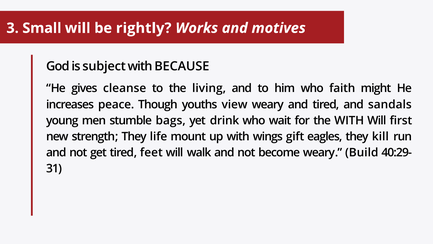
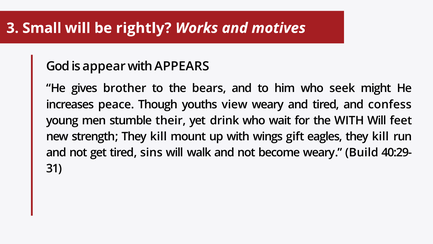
subject: subject -> appear
BECAUSE: BECAUSE -> APPEARS
cleanse: cleanse -> brother
living: living -> bears
faith: faith -> seek
sandals: sandals -> confess
bags: bags -> their
first: first -> feet
strength They life: life -> kill
feet: feet -> sins
